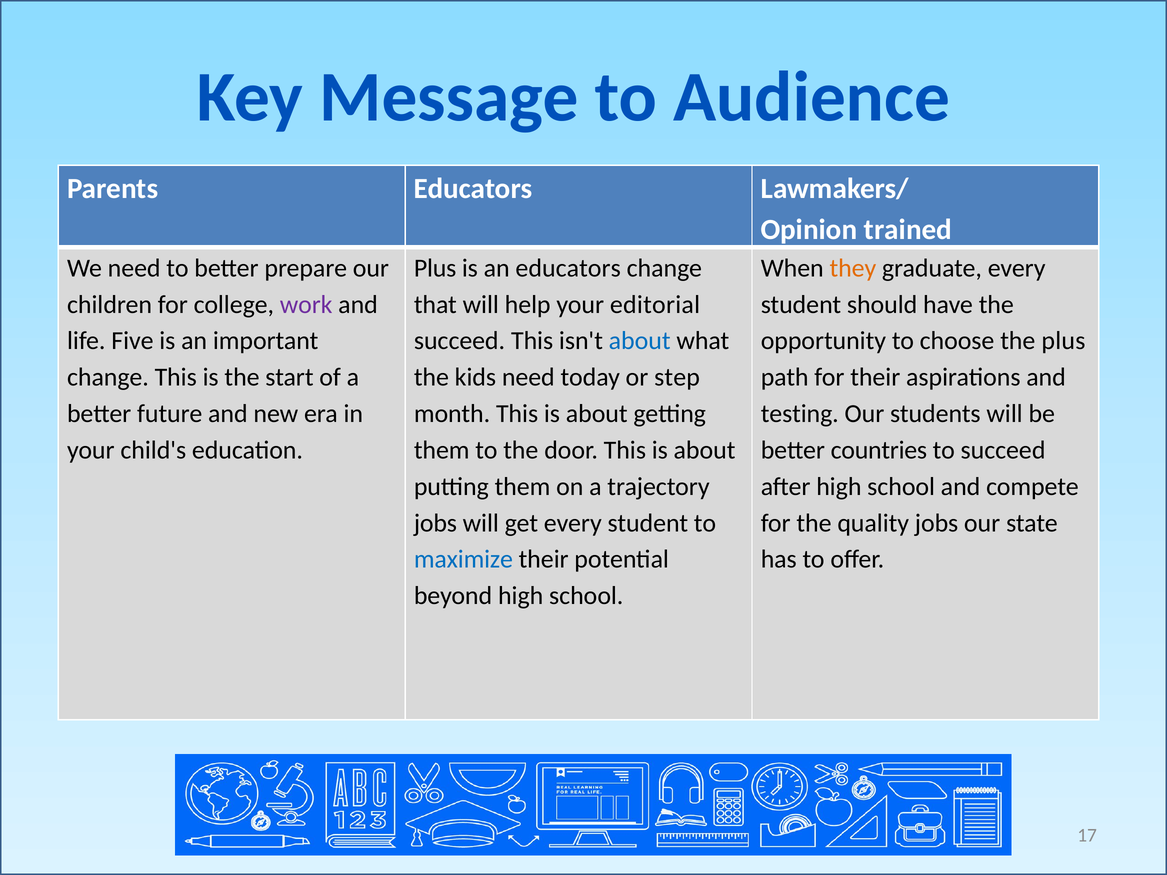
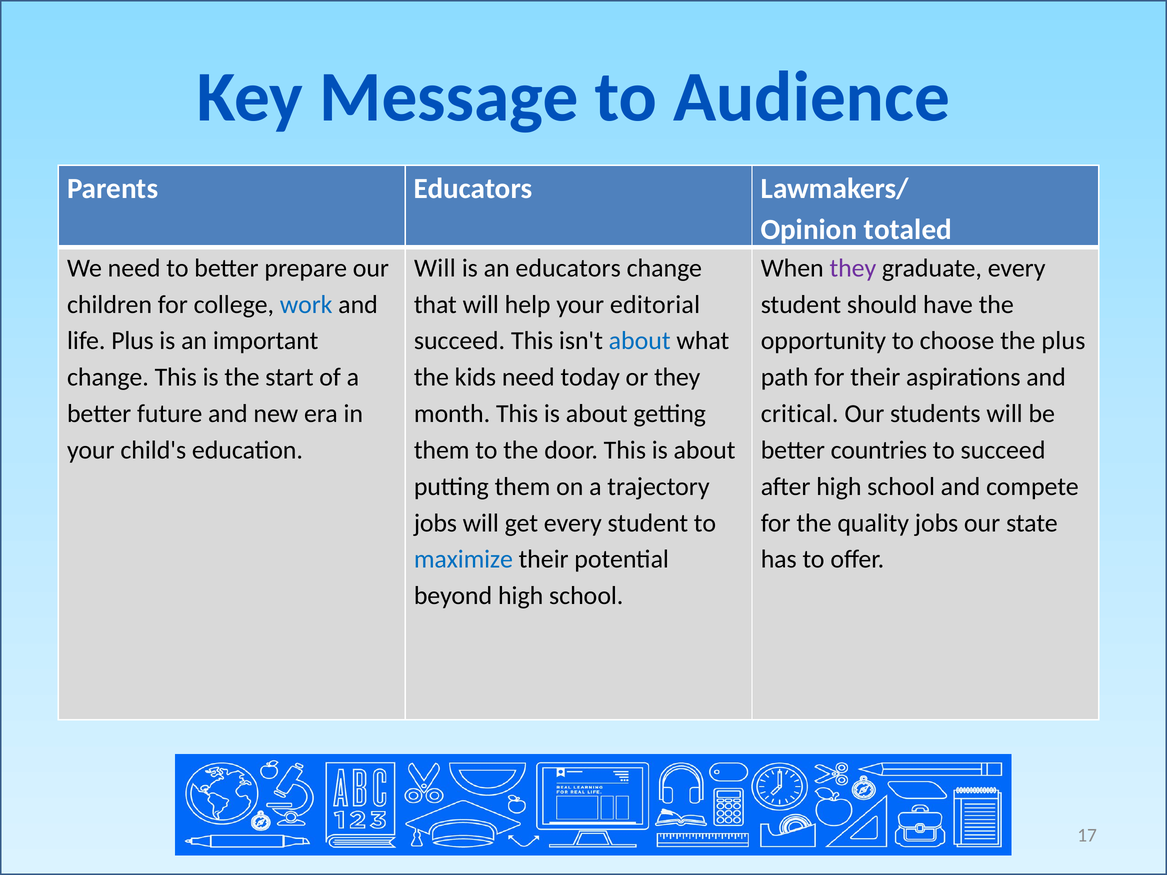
trained: trained -> totaled
Plus at (435, 268): Plus -> Will
they at (853, 268) colour: orange -> purple
work colour: purple -> blue
life Five: Five -> Plus
or step: step -> they
testing: testing -> critical
